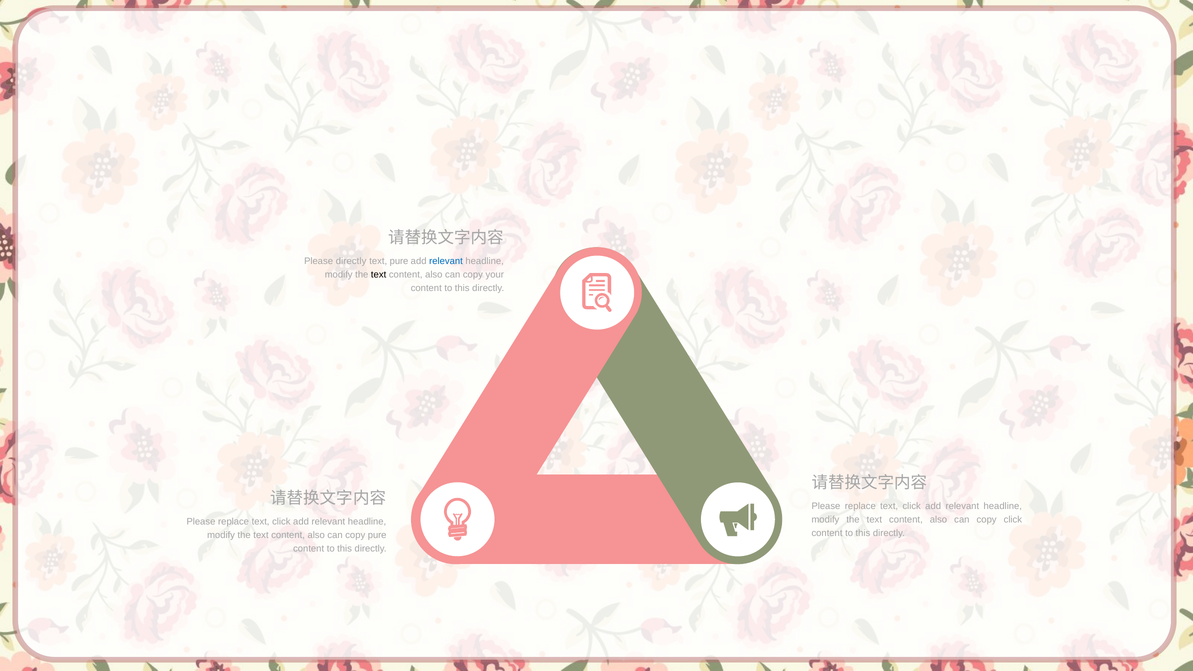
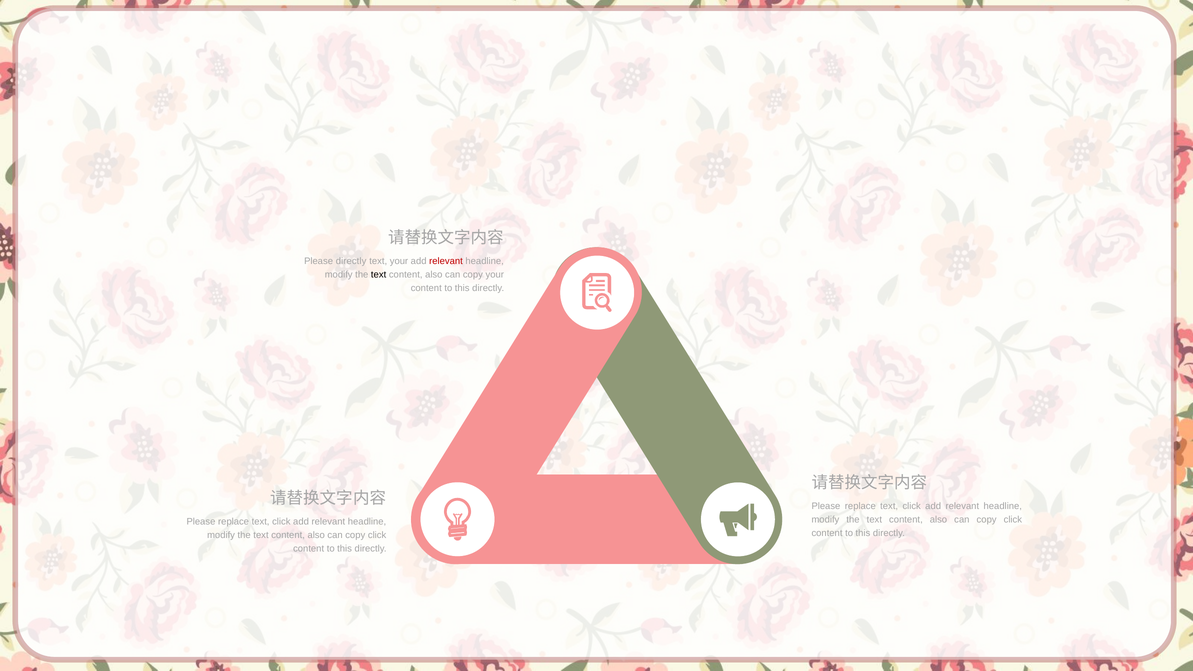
text pure: pure -> your
relevant at (446, 261) colour: blue -> red
pure at (377, 535): pure -> click
